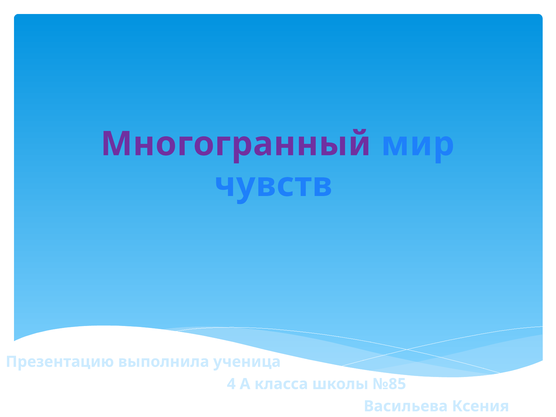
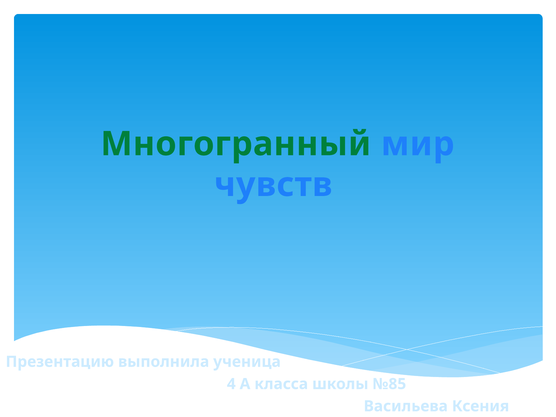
Многогранный colour: purple -> green
